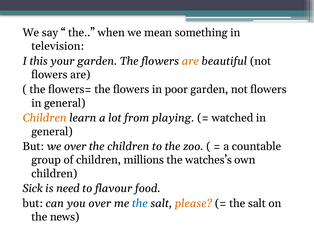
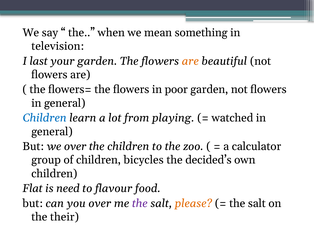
this: this -> last
Children at (45, 118) colour: orange -> blue
countable: countable -> calculator
millions: millions -> bicycles
watches’s: watches’s -> decided’s
Sick: Sick -> Flat
the at (140, 204) colour: blue -> purple
news: news -> their
